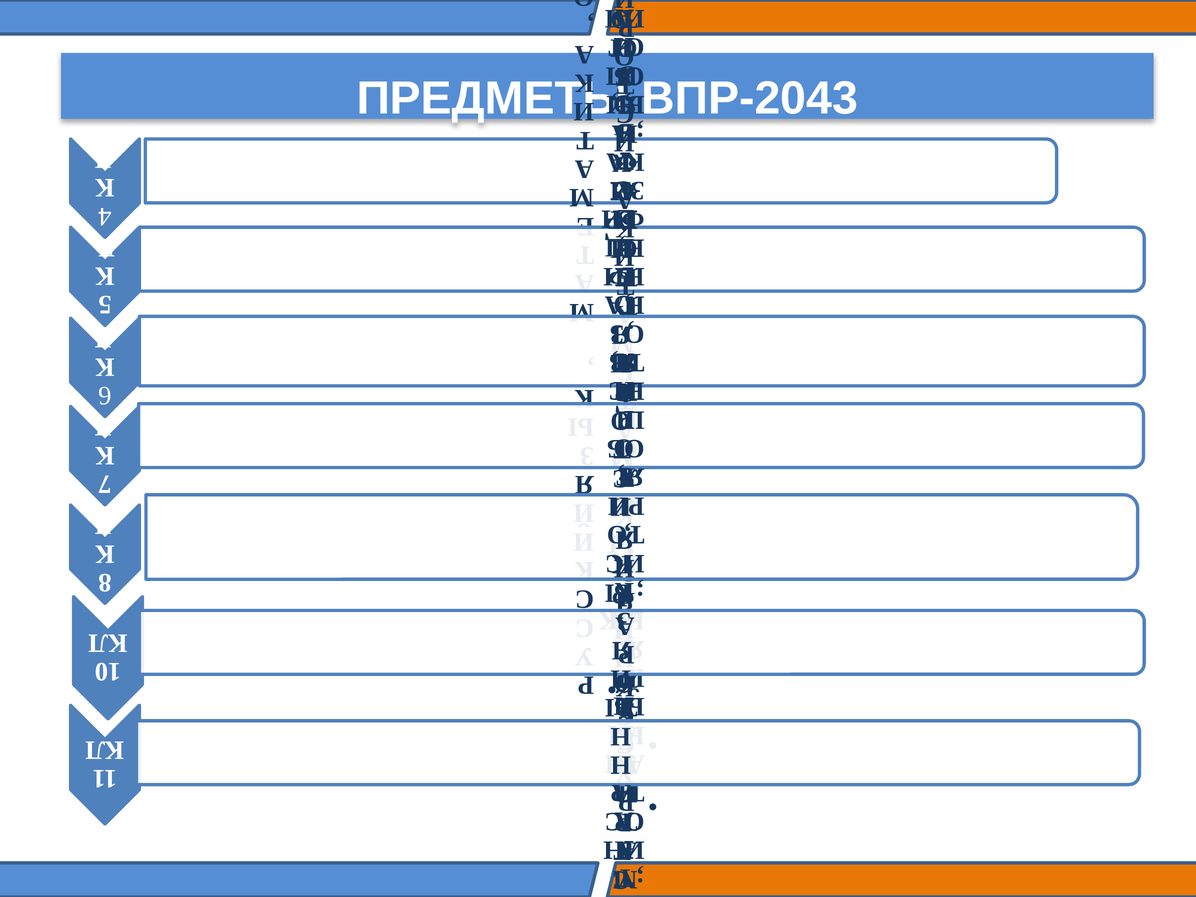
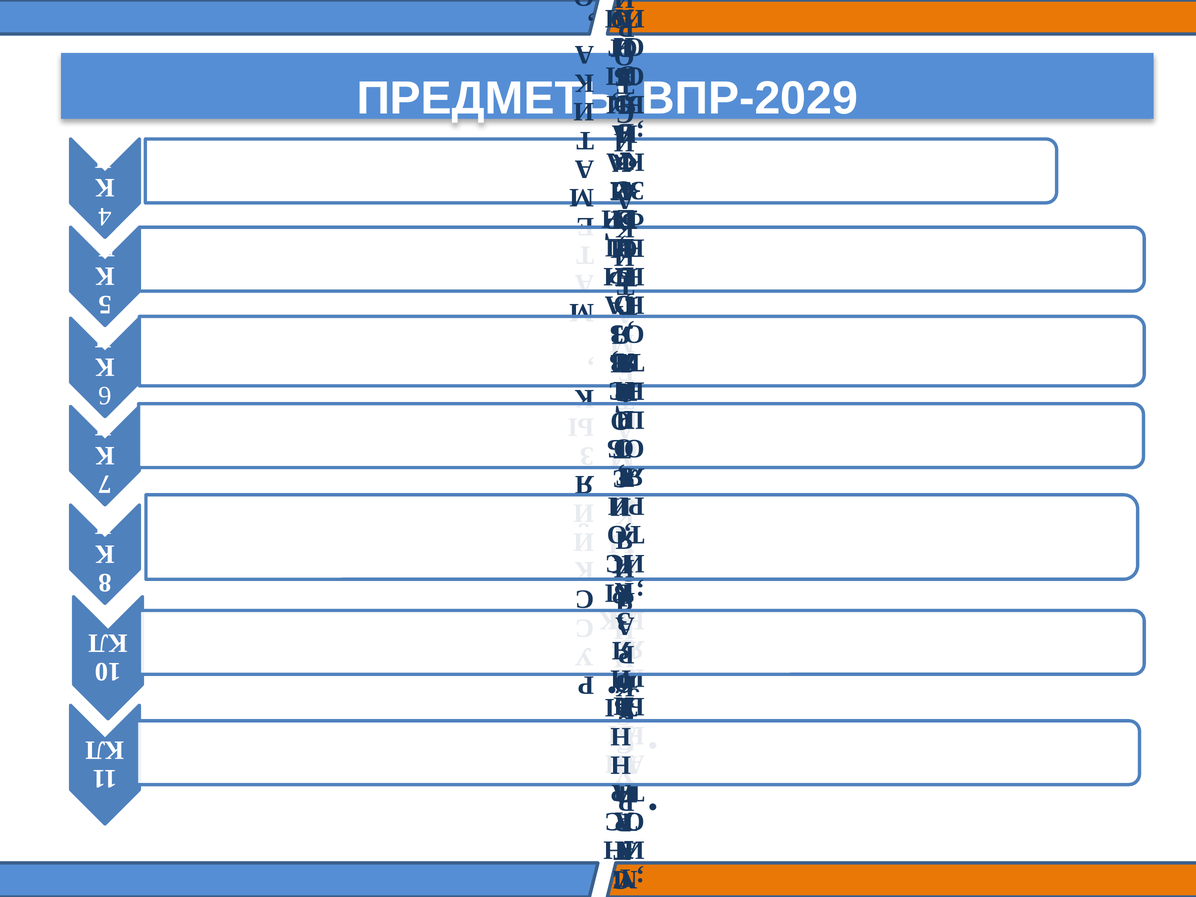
ВПР-2043: ВПР-2043 -> ВПР-2029
